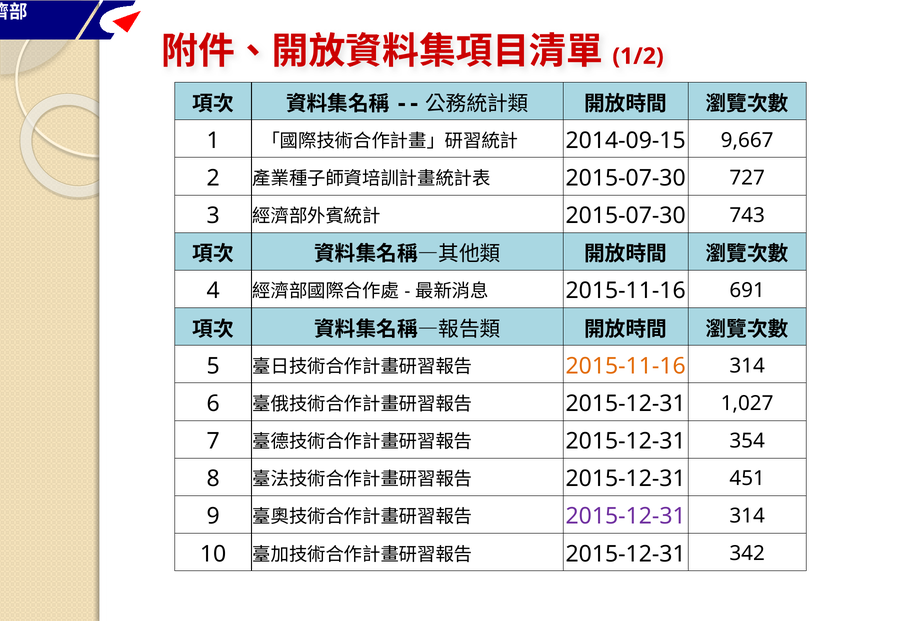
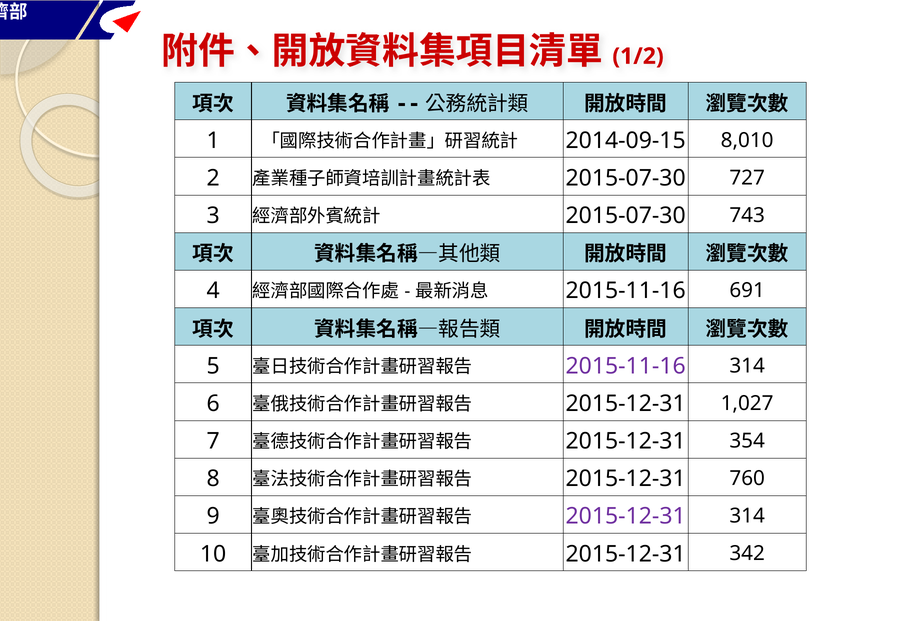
9,667: 9,667 -> 8,010
2015-11-16 at (626, 366) colour: orange -> purple
451: 451 -> 760
